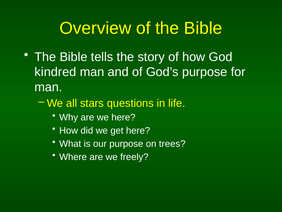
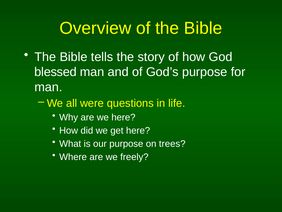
kindred: kindred -> blessed
stars: stars -> were
